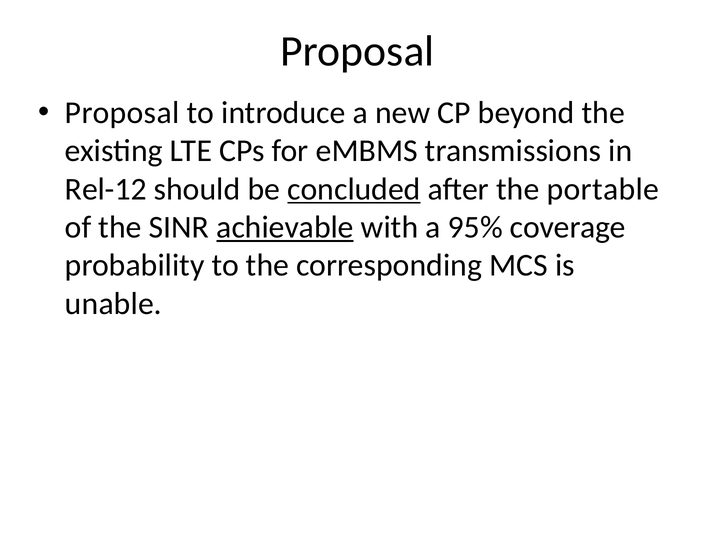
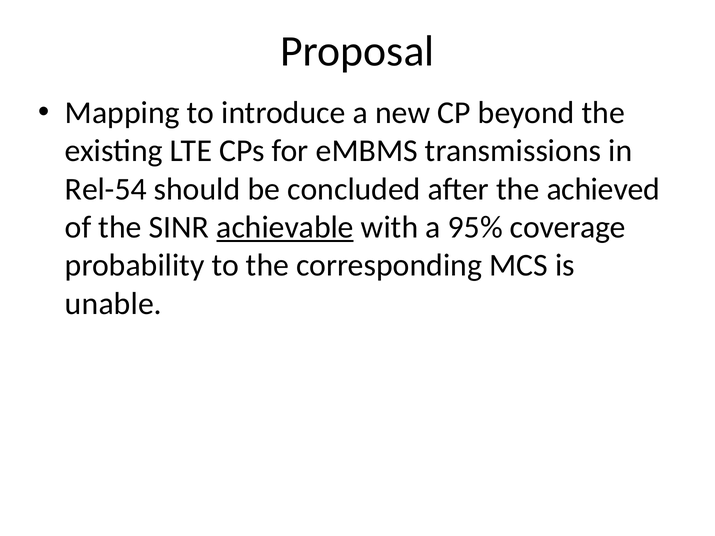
Proposal at (122, 113): Proposal -> Mapping
Rel-12: Rel-12 -> Rel-54
concluded underline: present -> none
portable: portable -> achieved
